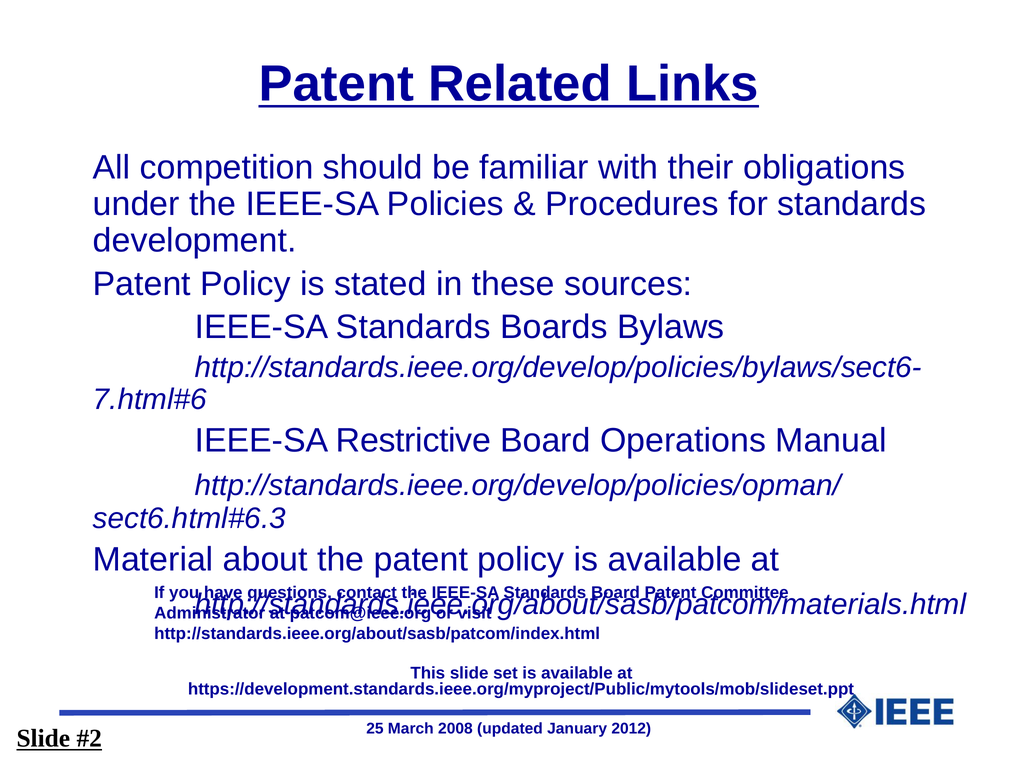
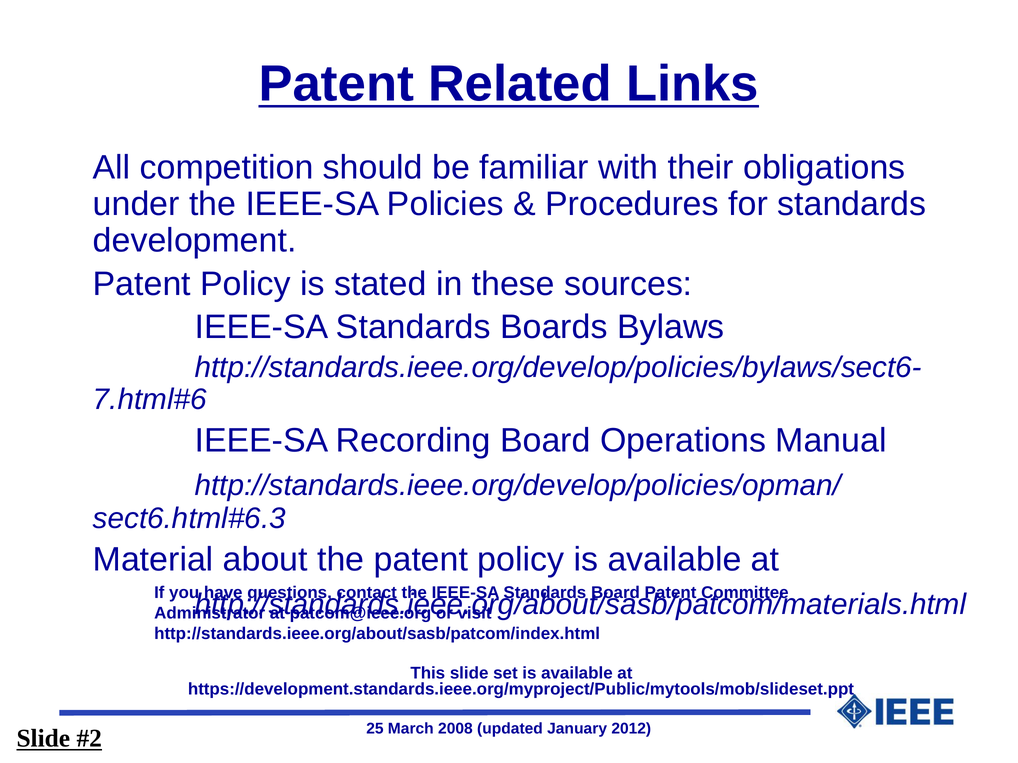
Restrictive: Restrictive -> Recording
